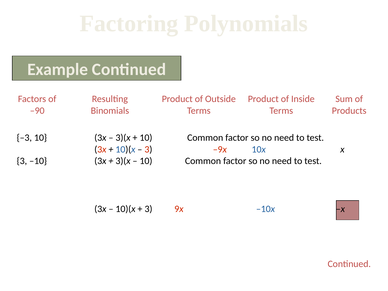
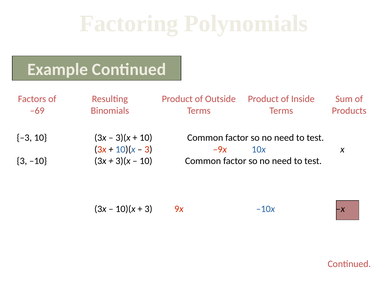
–90: –90 -> –69
